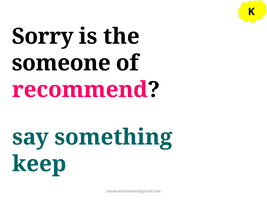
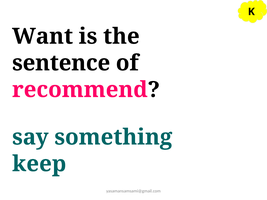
Sorry: Sorry -> Want
someone: someone -> sentence
